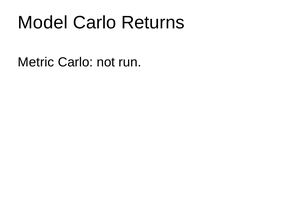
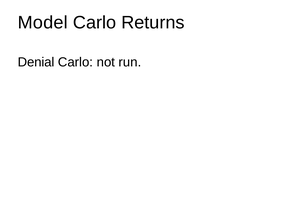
Metric: Metric -> Denial
